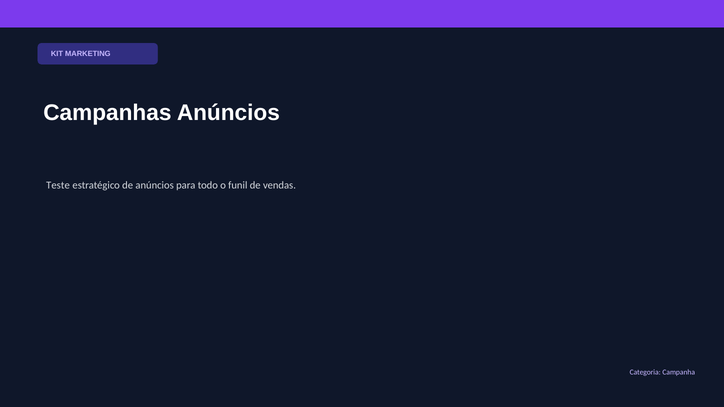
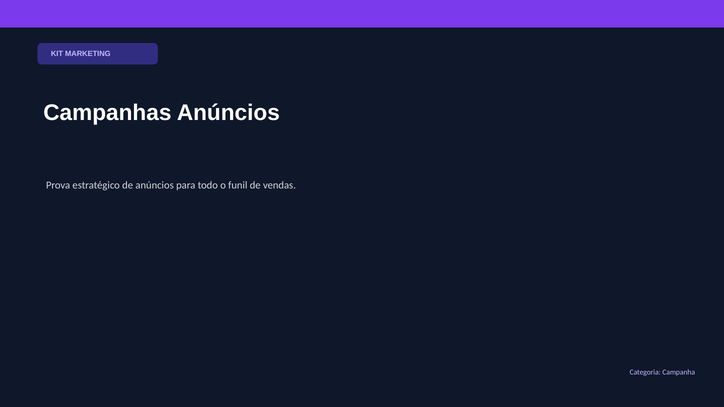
Teste: Teste -> Prova
